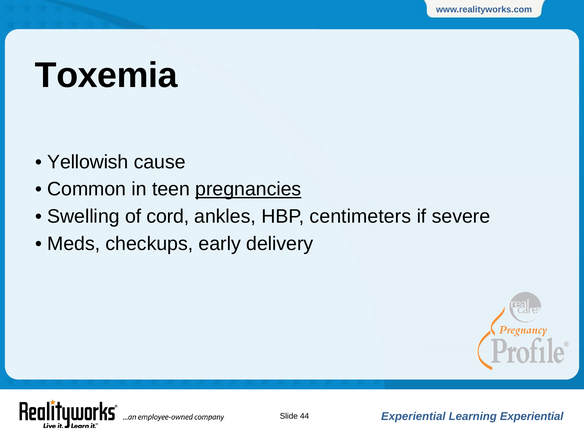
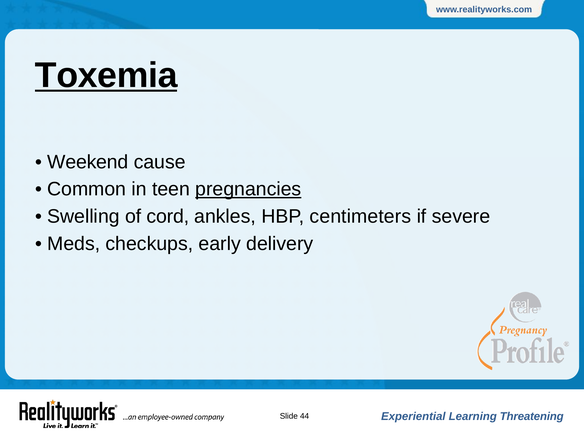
Toxemia underline: none -> present
Yellowish: Yellowish -> Weekend
Learning Experiential: Experiential -> Threatening
